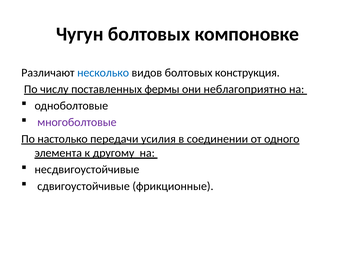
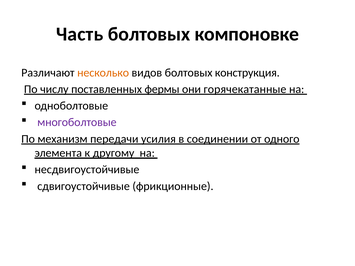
Чугун: Чугун -> Часть
несколько colour: blue -> orange
неблагоприятно: неблагоприятно -> горячекатанные
настолько: настолько -> механизм
